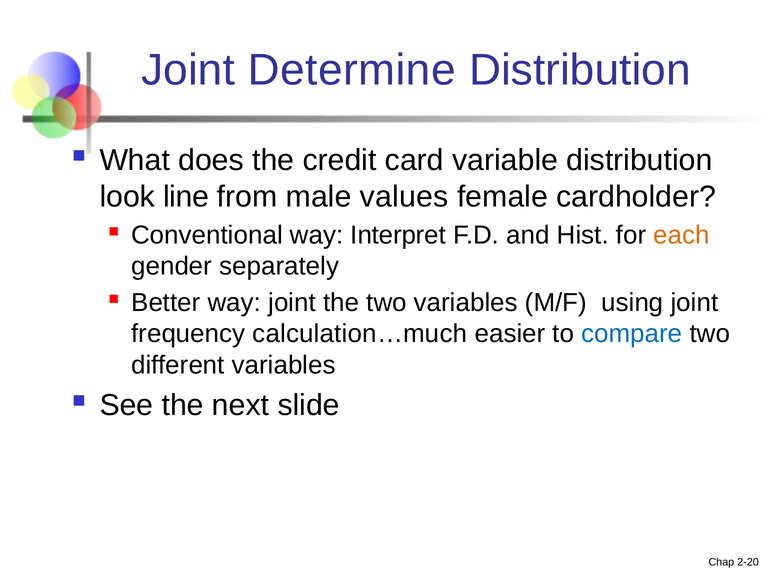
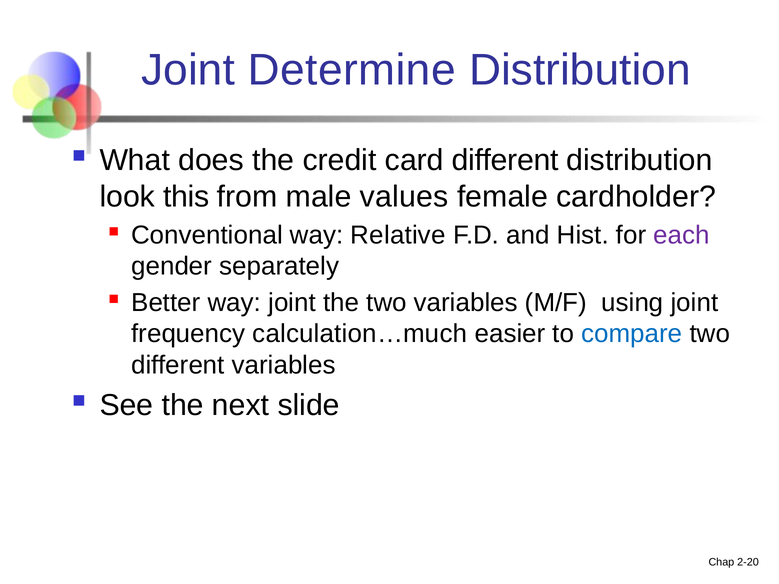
card variable: variable -> different
line: line -> this
Interpret: Interpret -> Relative
each colour: orange -> purple
